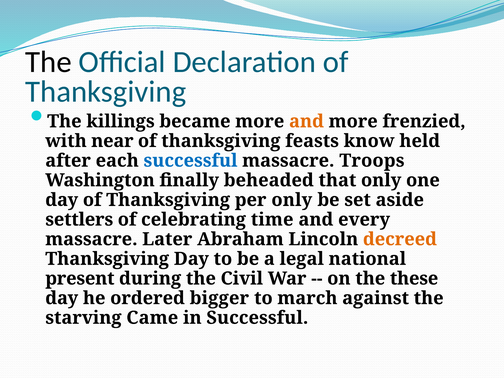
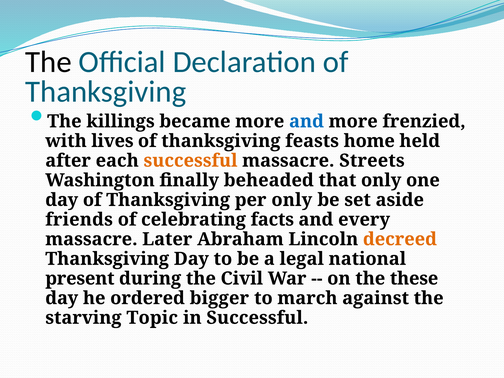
and at (307, 121) colour: orange -> blue
near: near -> lives
know: know -> home
successful at (190, 161) colour: blue -> orange
Troops: Troops -> Streets
settlers: settlers -> friends
time: time -> facts
Came: Came -> Topic
